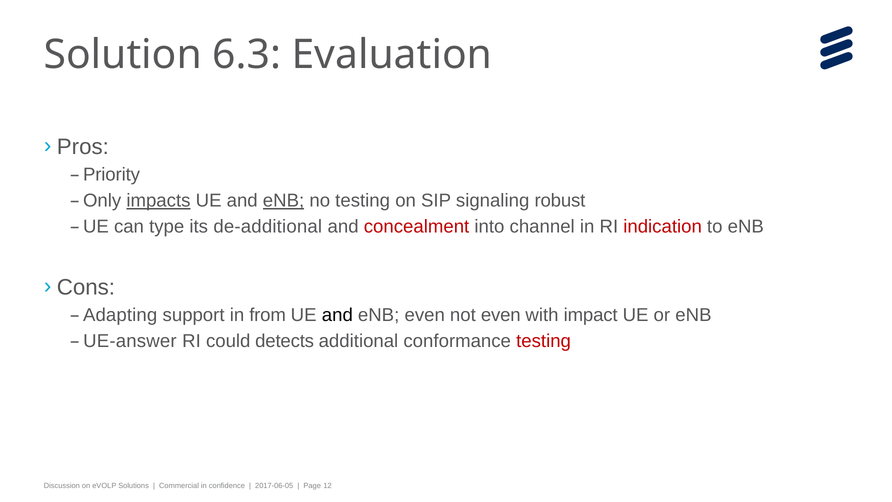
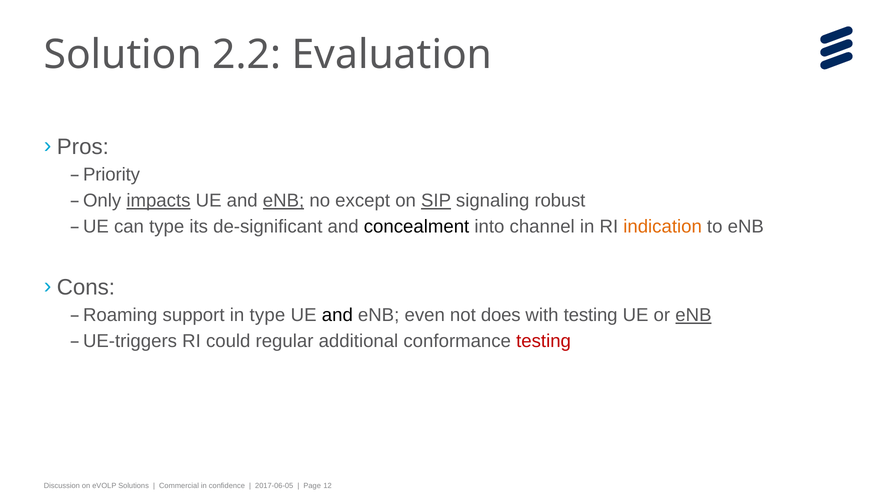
6.3: 6.3 -> 2.2
no testing: testing -> except
SIP underline: none -> present
de-additional: de-additional -> de-significant
concealment colour: red -> black
indication colour: red -> orange
Adapting: Adapting -> Roaming
in from: from -> type
not even: even -> does
with impact: impact -> testing
eNB at (693, 315) underline: none -> present
UE-answer: UE-answer -> UE-triggers
detects: detects -> regular
